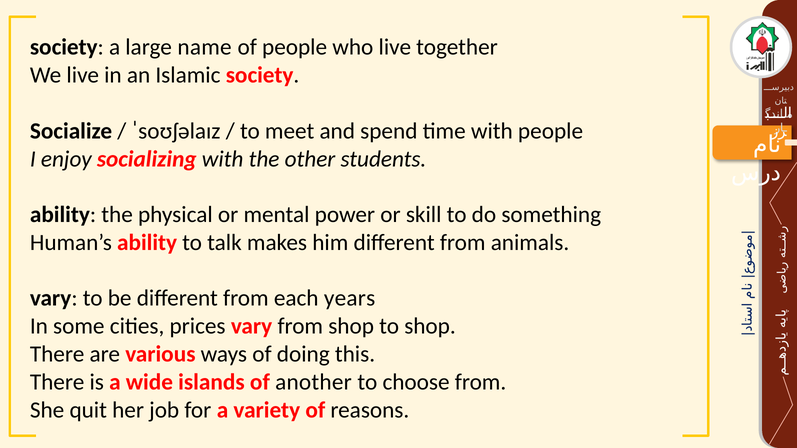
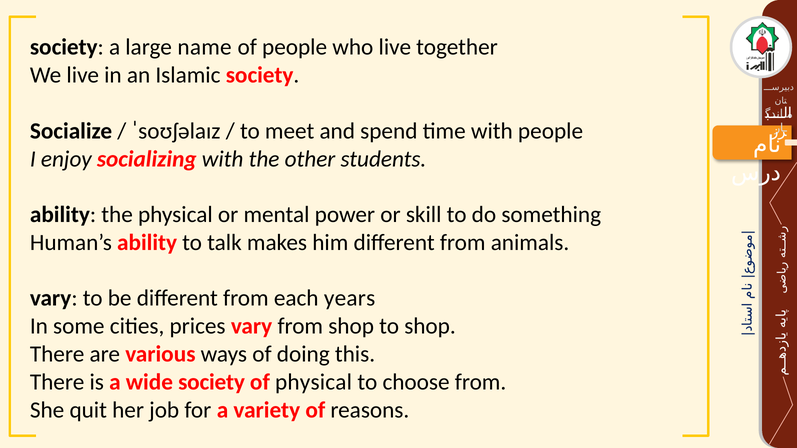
wide islands: islands -> society
of another: another -> physical
